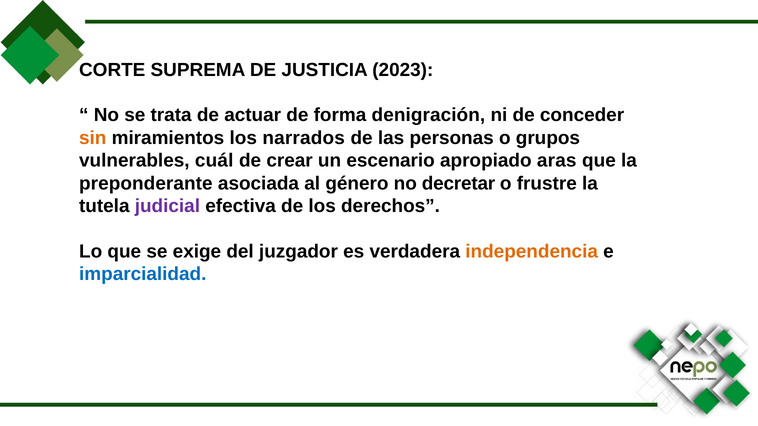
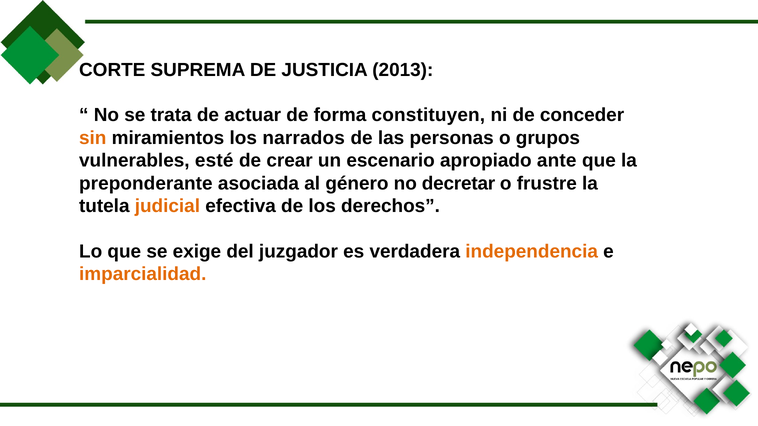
2023: 2023 -> 2013
denigración: denigración -> constituyen
cuál: cuál -> esté
aras: aras -> ante
judicial colour: purple -> orange
imparcialidad colour: blue -> orange
